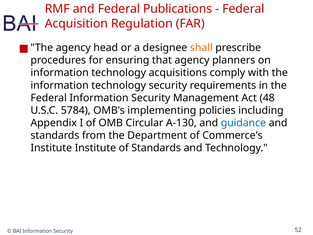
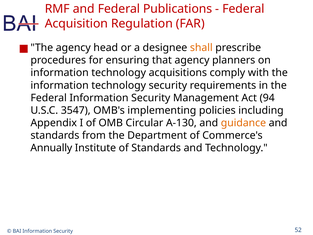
48: 48 -> 94
5784: 5784 -> 3547
guidance colour: blue -> orange
Institute at (51, 148): Institute -> Annually
